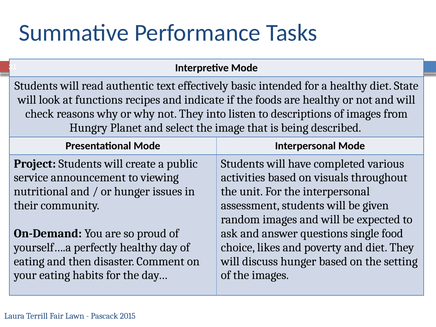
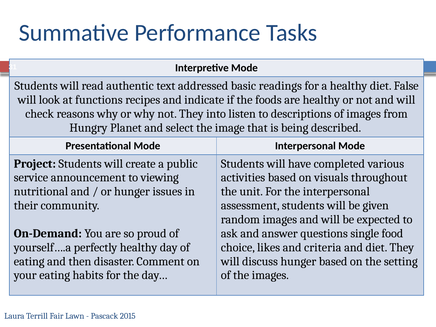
effectively: effectively -> addressed
intended: intended -> readings
State: State -> False
poverty: poverty -> criteria
